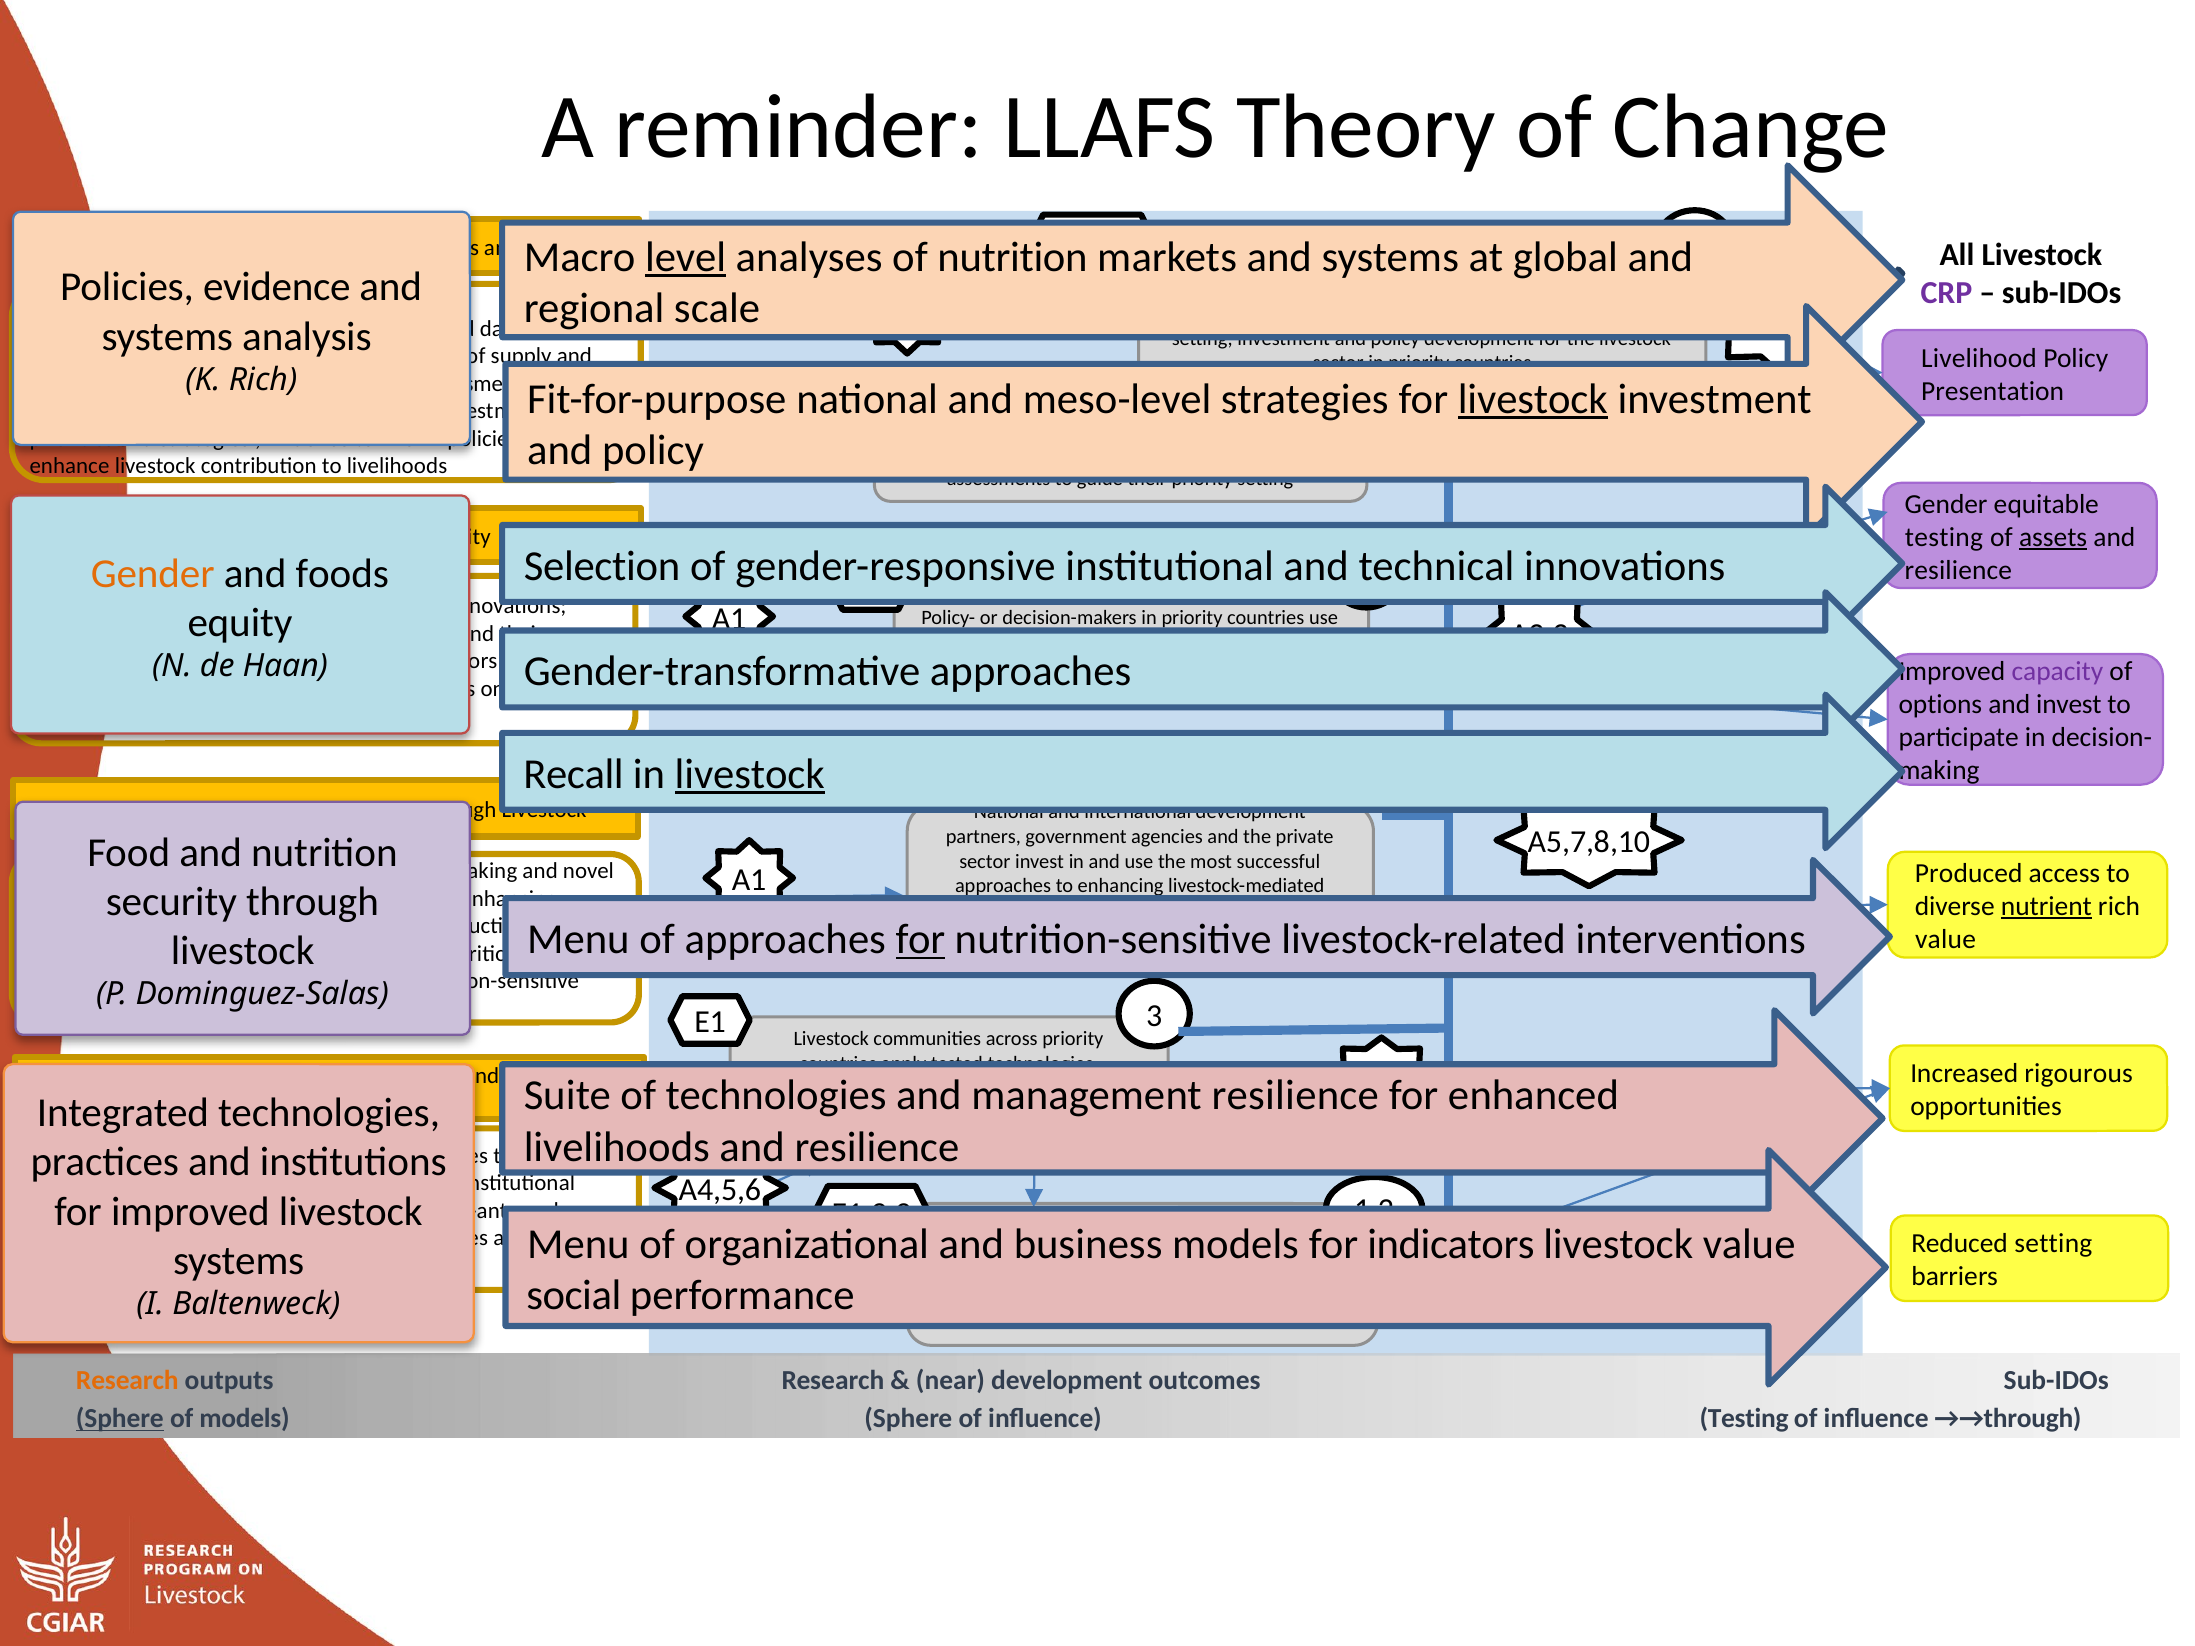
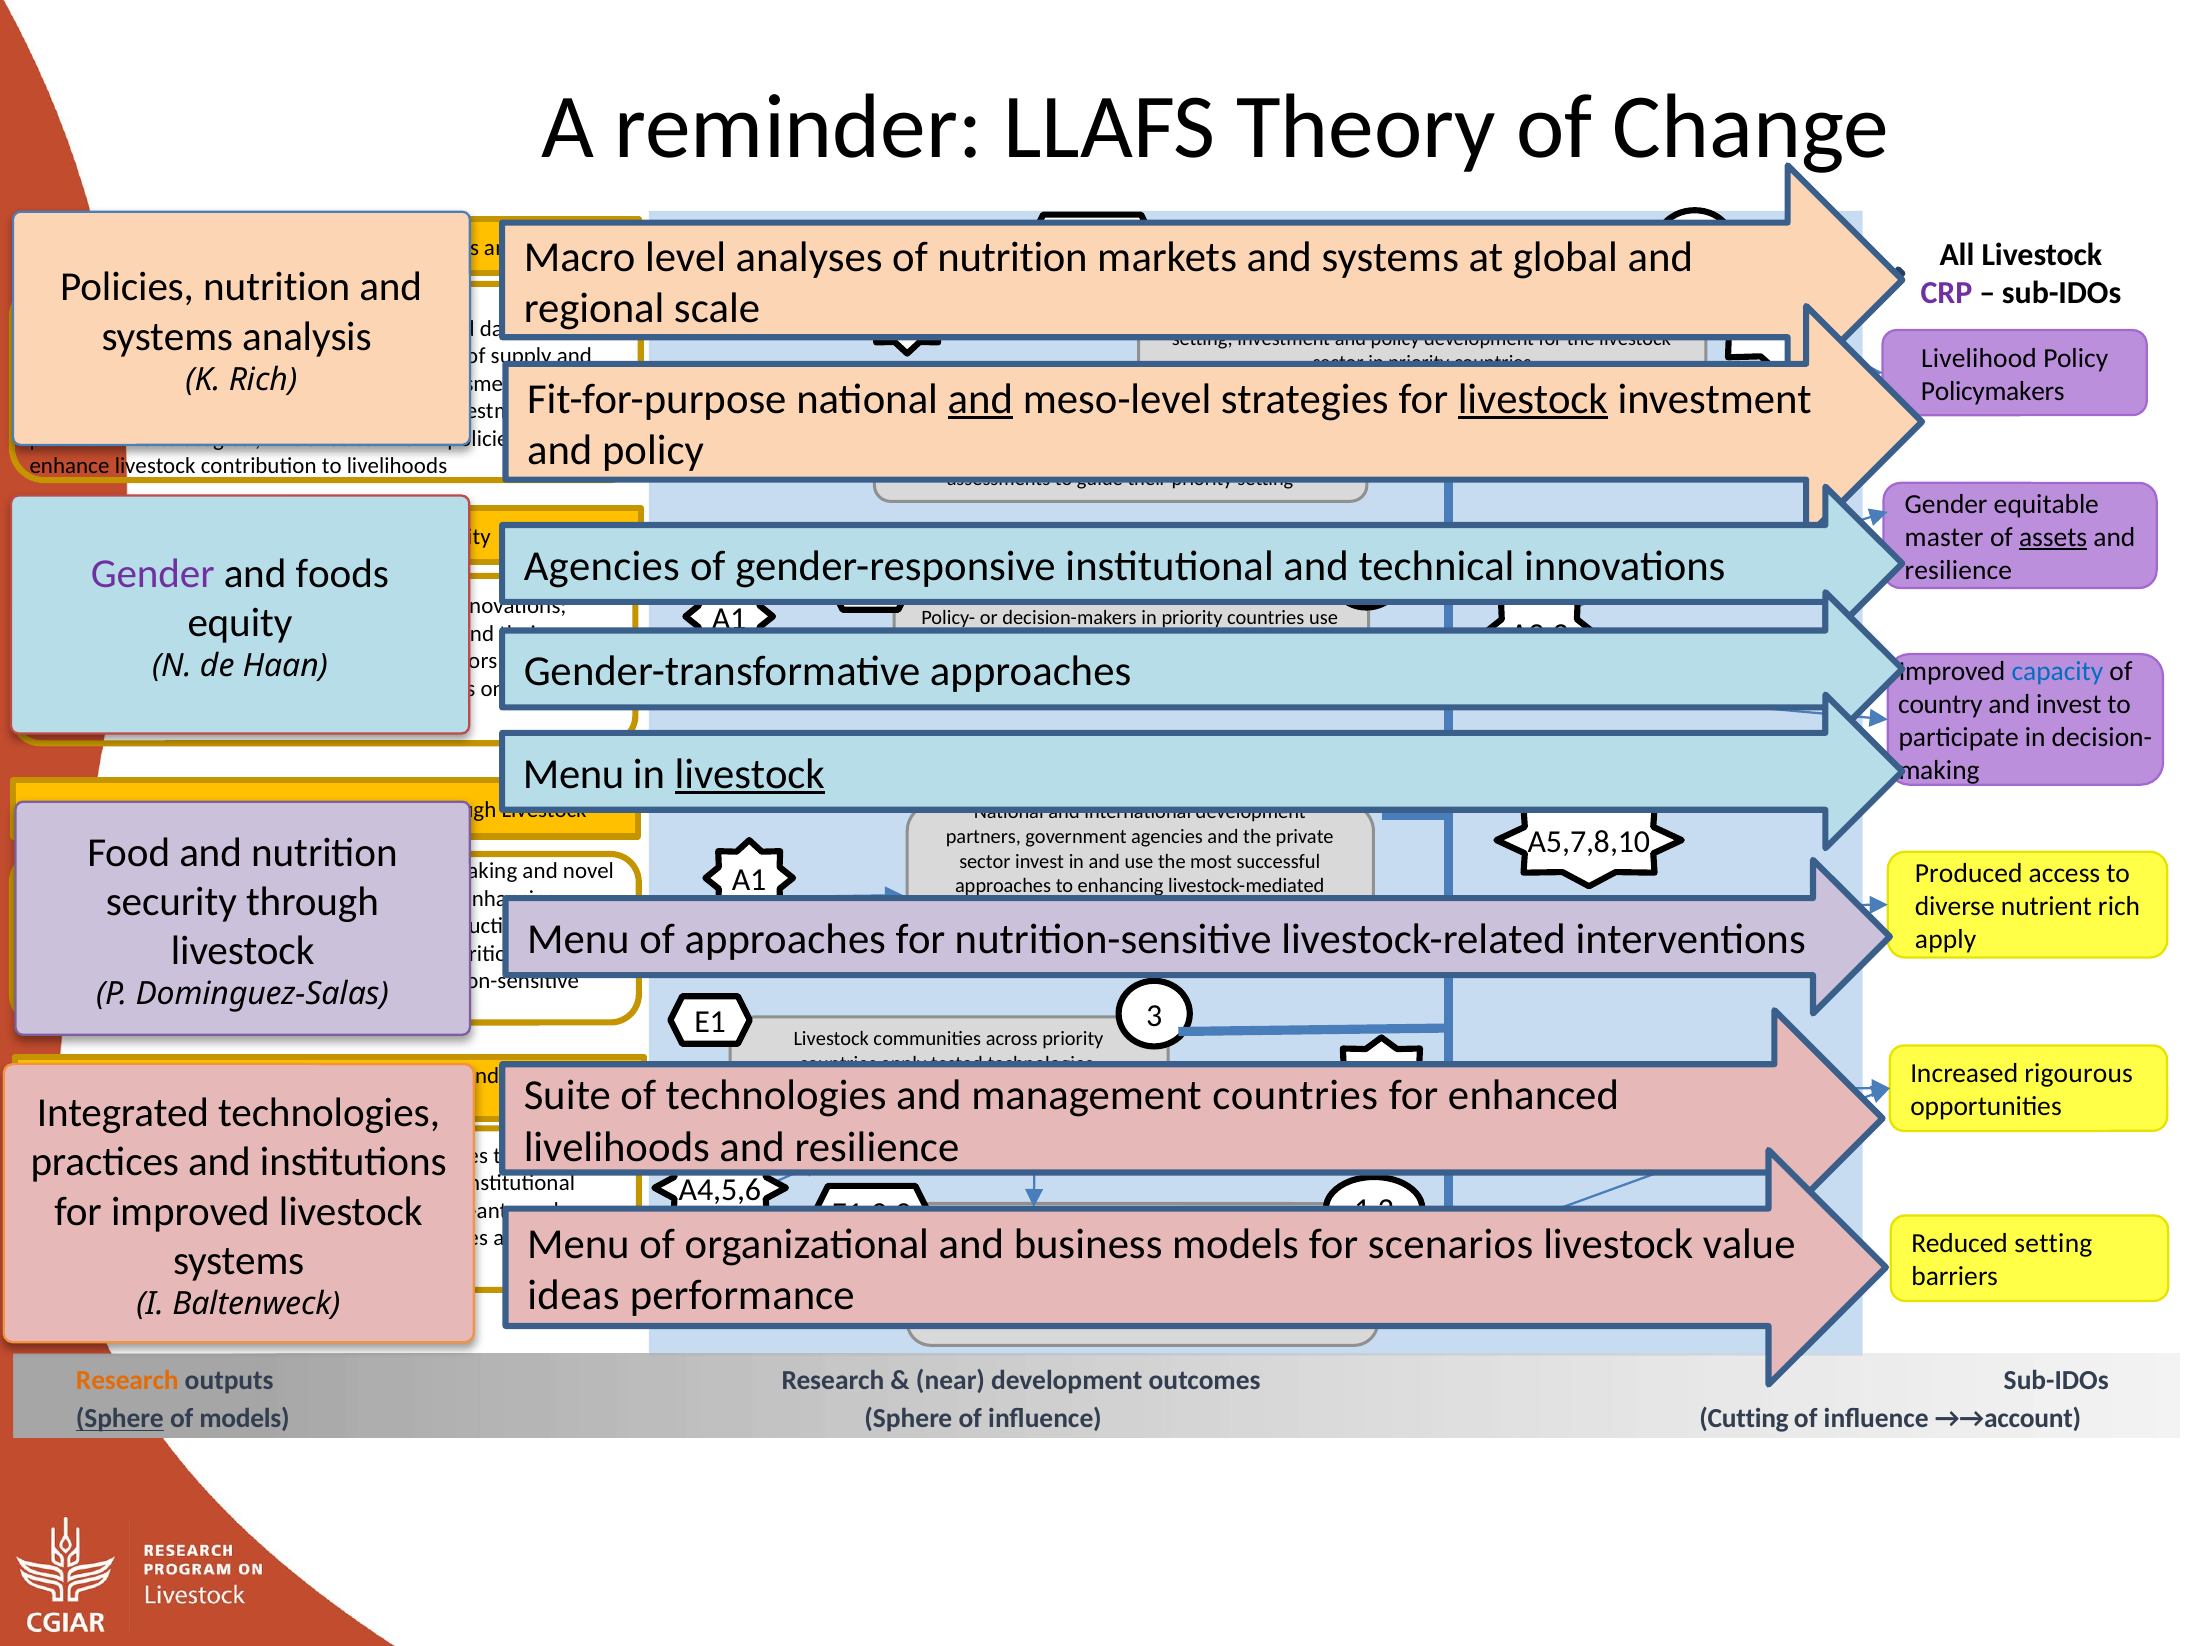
level underline: present -> none
Policies evidence: evidence -> nutrition
Presentation at (1993, 391): Presentation -> Policymakers
and at (980, 399) underline: none -> present
testing at (1944, 537): testing -> master
Selection at (602, 566): Selection -> Agencies
Gender at (153, 574) colour: orange -> purple
capacity colour: purple -> blue
options at (1940, 705): options -> country
Recall at (574, 774): Recall -> Menu
nutrient underline: present -> none
for at (920, 940) underline: present -> none
value at (1946, 940): value -> apply
resilience at (1295, 1096): resilience -> countries
for indicators: indicators -> scenarios
social at (574, 1296): social -> ideas
influence Testing: Testing -> Cutting
→→through: →→through -> →→account
